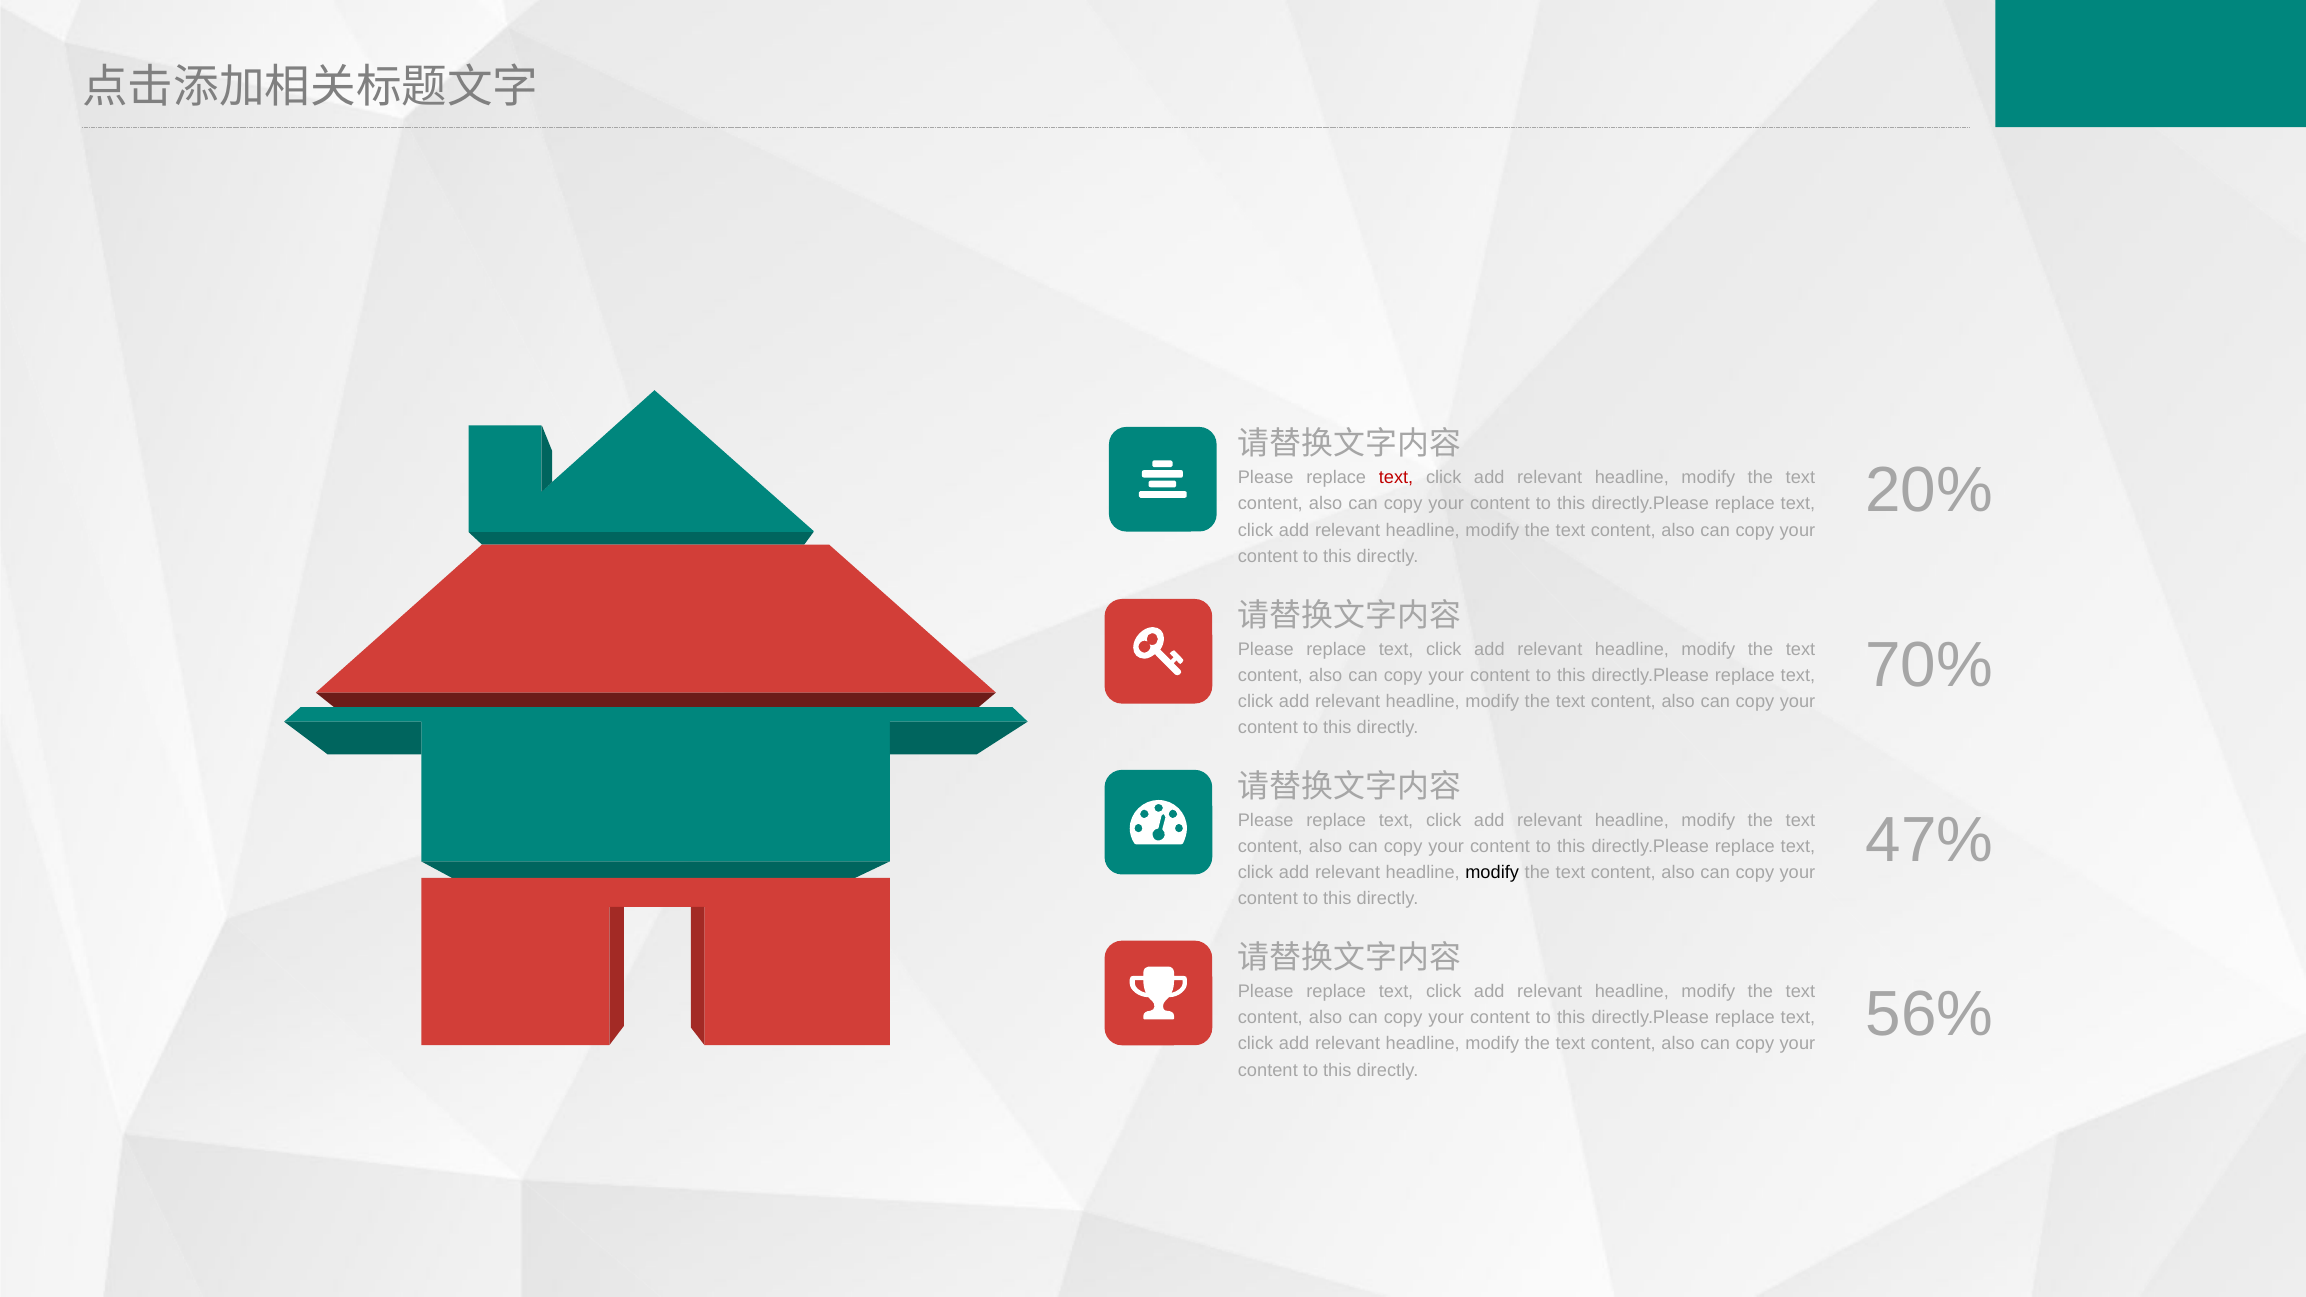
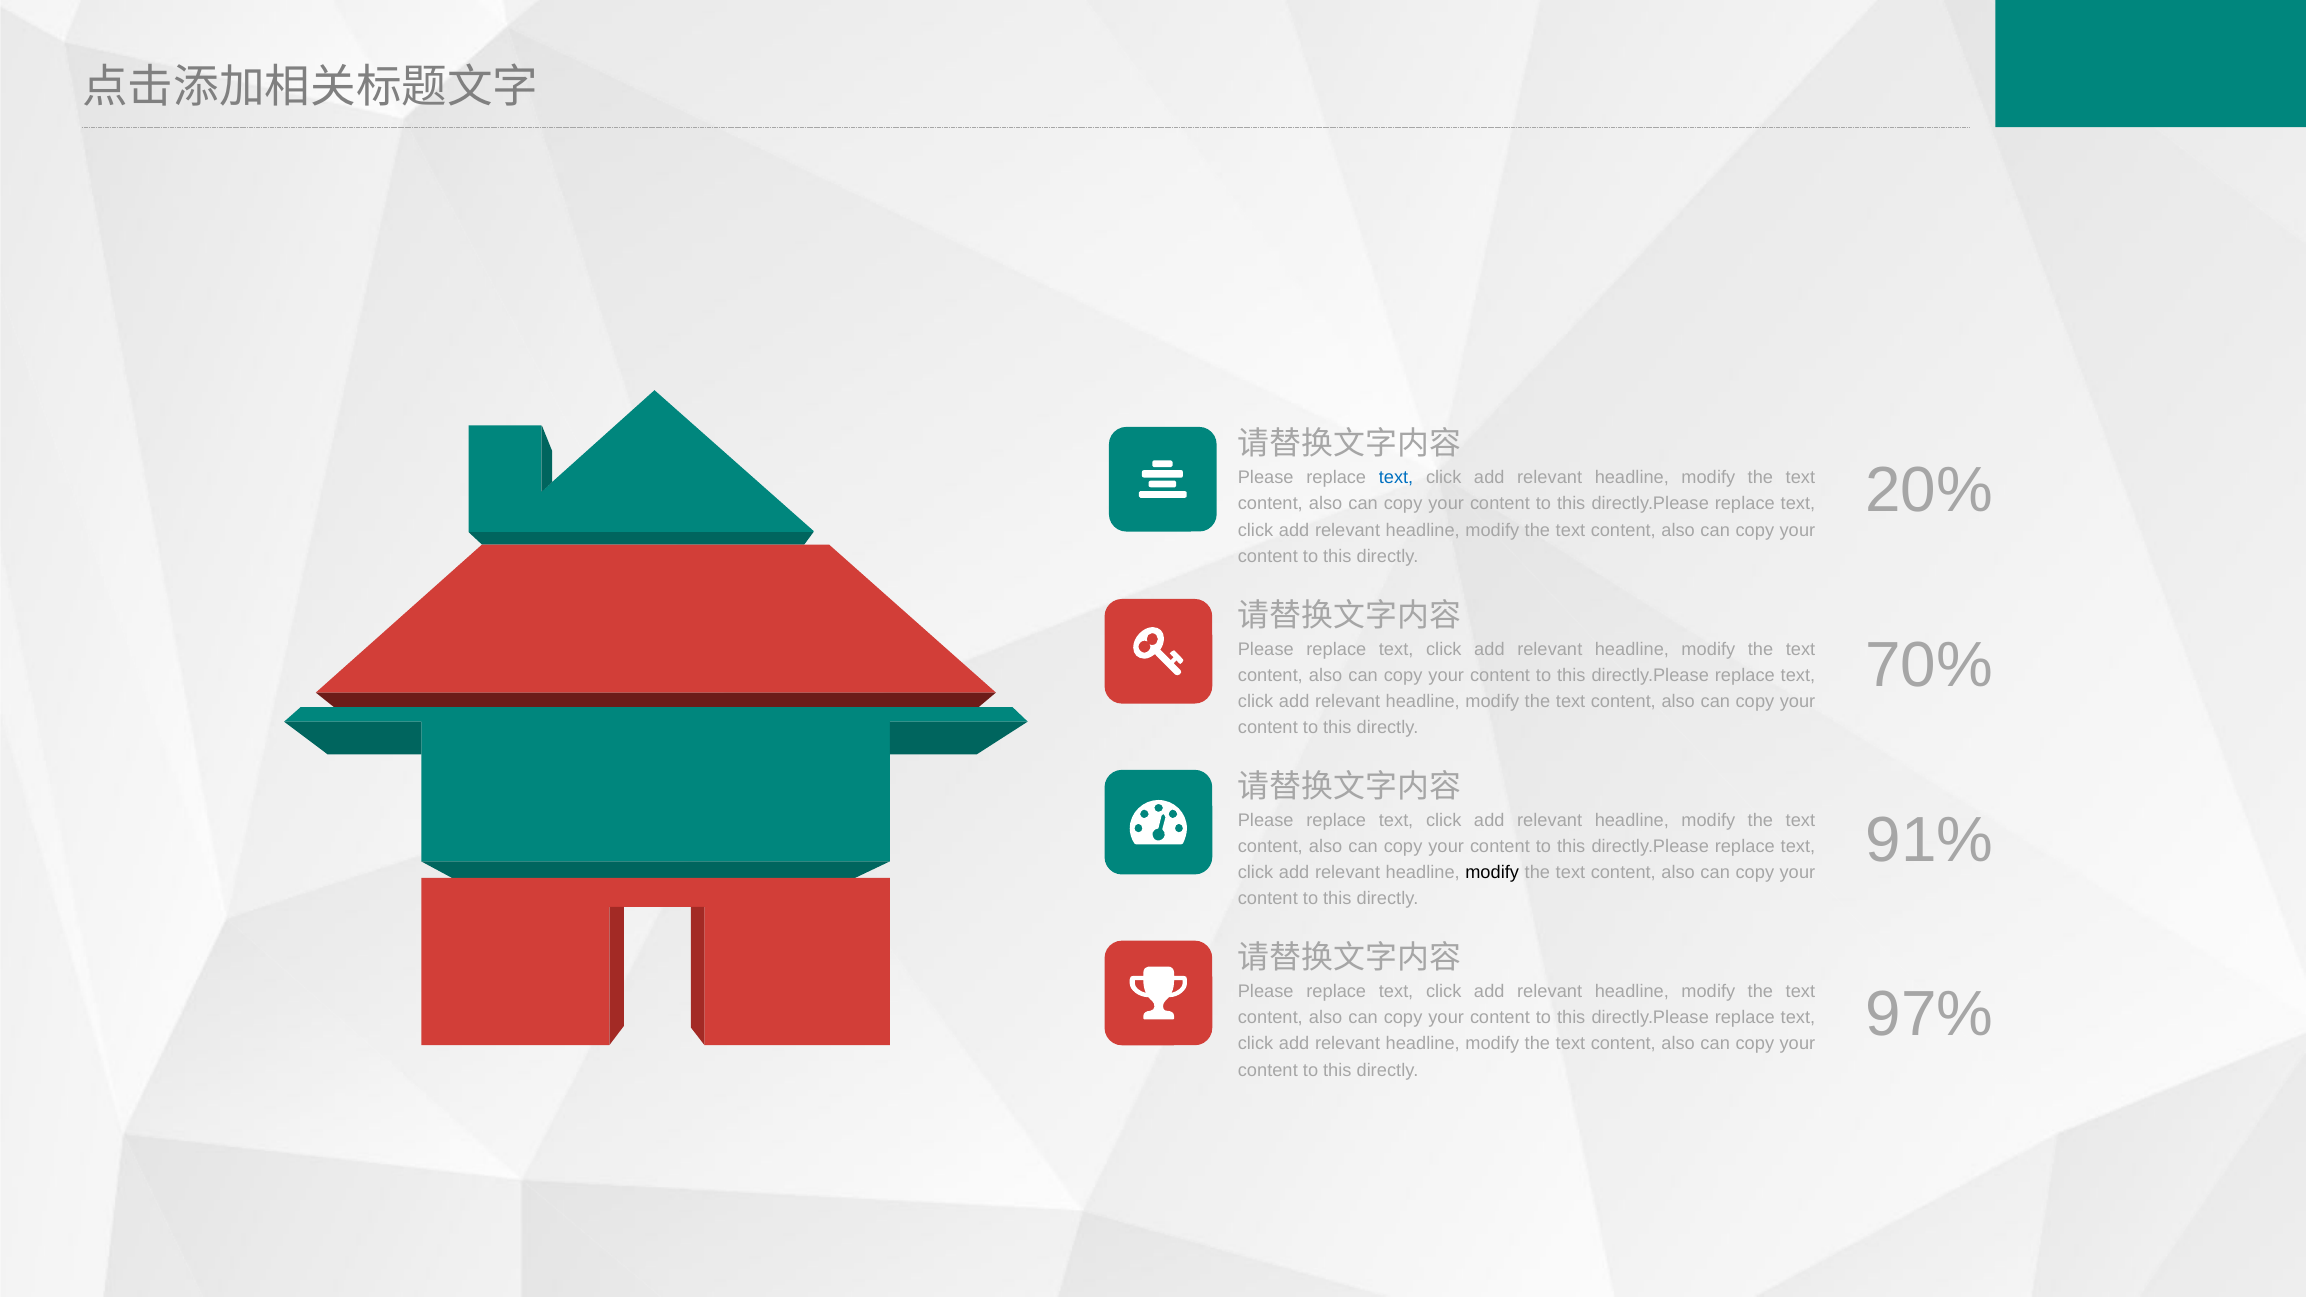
text at (1396, 478) colour: red -> blue
47%: 47% -> 91%
56%: 56% -> 97%
